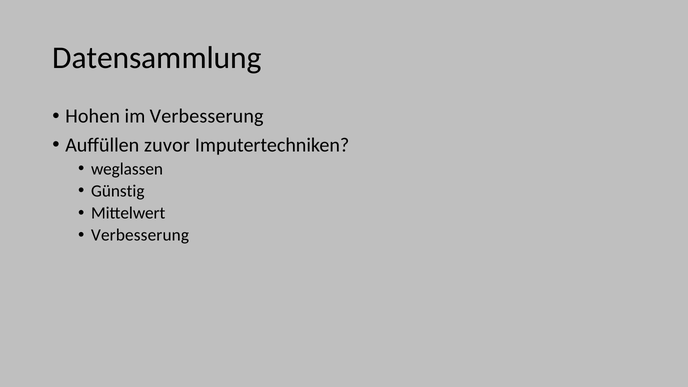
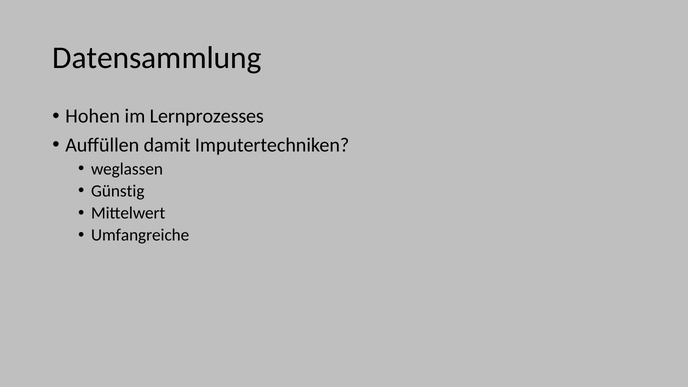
im Verbesserung: Verbesserung -> Lernprozesses
zuvor: zuvor -> damit
Verbesserung at (140, 235): Verbesserung -> Umfangreiche
